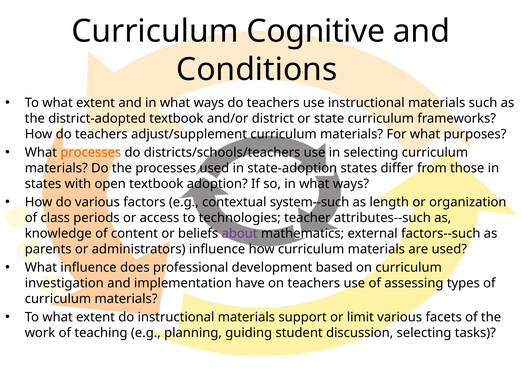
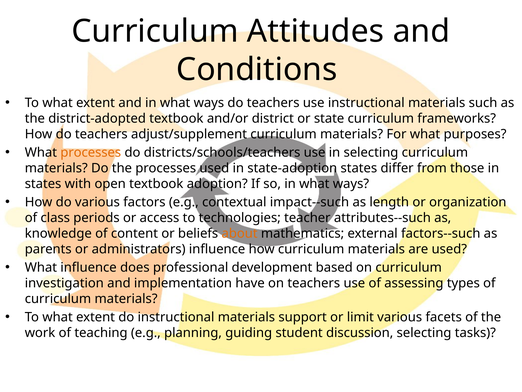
Cognitive: Cognitive -> Attitudes
system--such: system--such -> impact--such
about colour: purple -> orange
